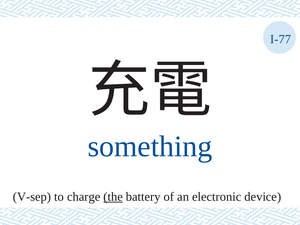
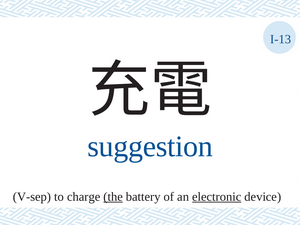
I-77: I-77 -> I-13
something: something -> suggestion
electronic underline: none -> present
